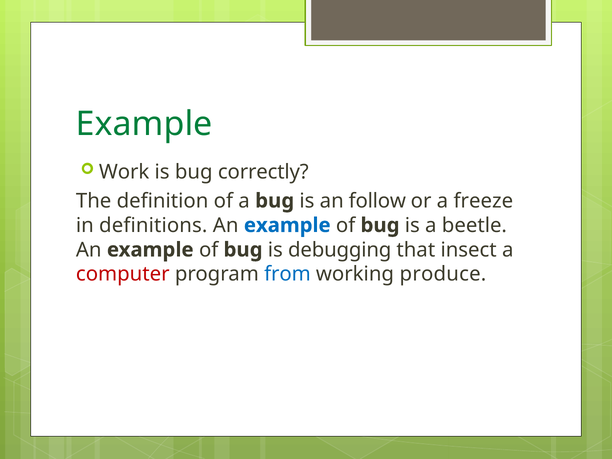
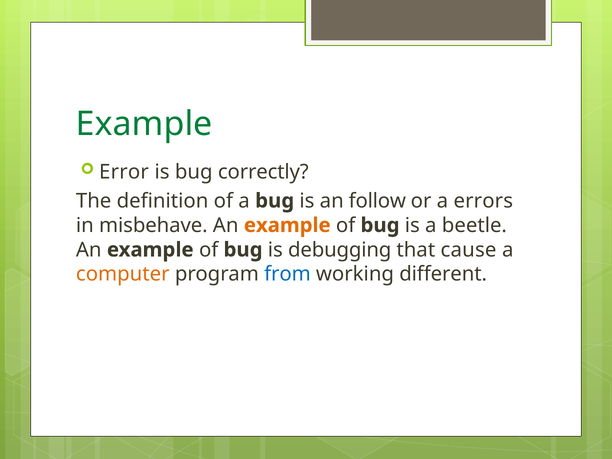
Work: Work -> Error
freeze: freeze -> errors
definitions: definitions -> misbehave
example at (287, 225) colour: blue -> orange
insect: insect -> cause
computer colour: red -> orange
produce: produce -> different
